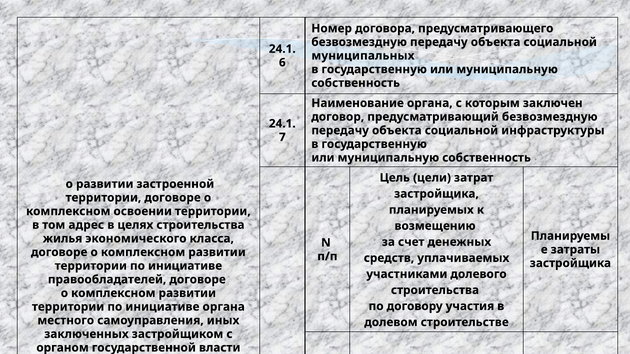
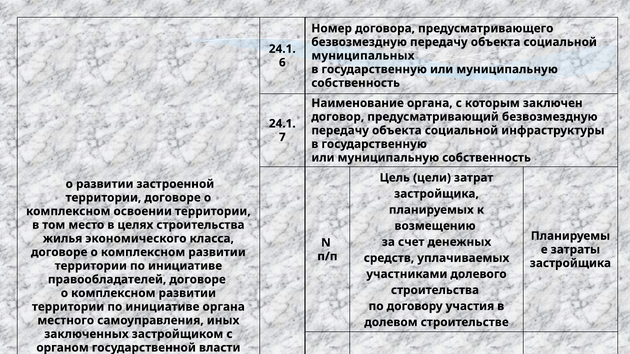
адрес: адрес -> место
